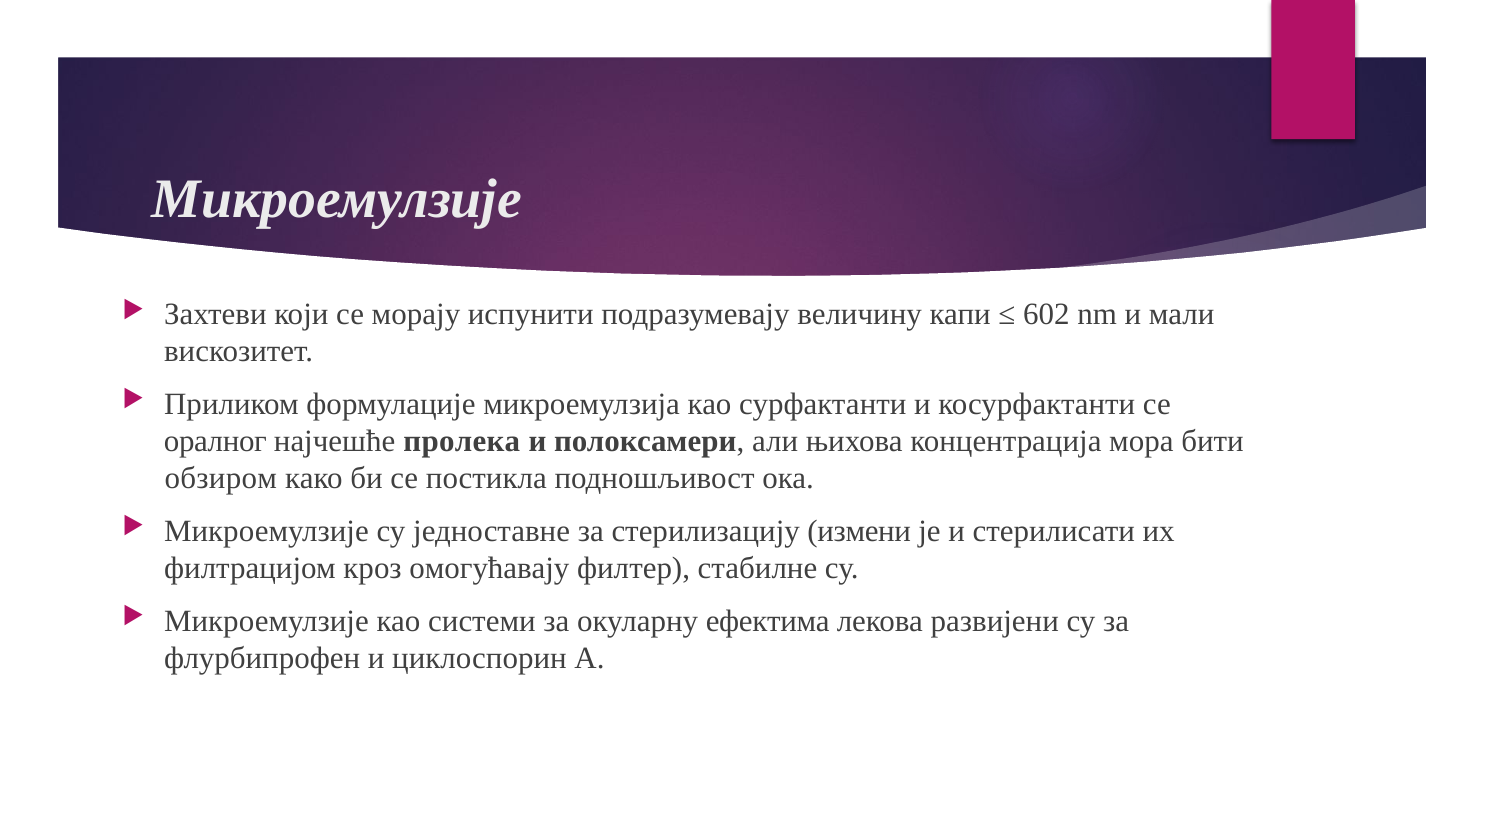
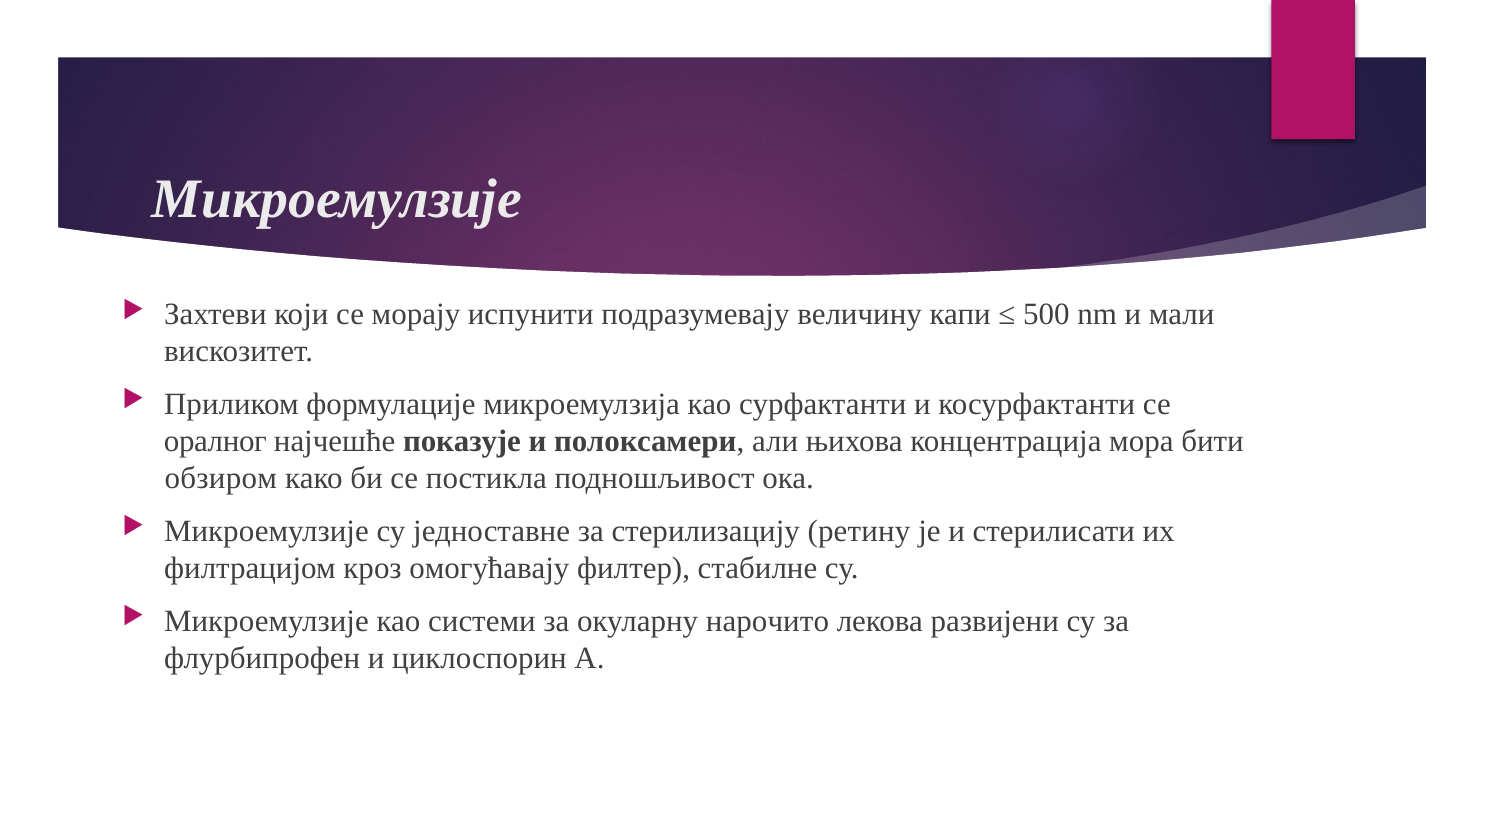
602: 602 -> 500
пролека: пролека -> показује
измени: измени -> ретину
ефектима: ефектима -> нарочито
